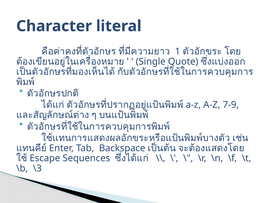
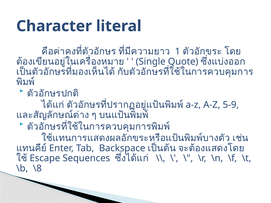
7-9: 7-9 -> 5-9
\3: \3 -> \8
